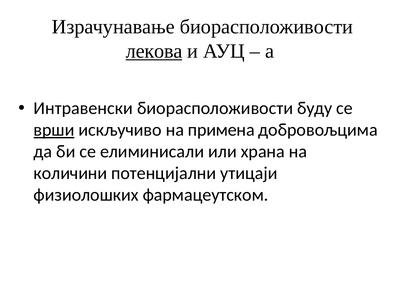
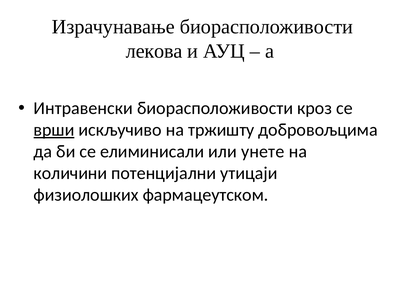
лекова underline: present -> none
буду: буду -> кроз
примена: примена -> тржишту
храна: храна -> унете
